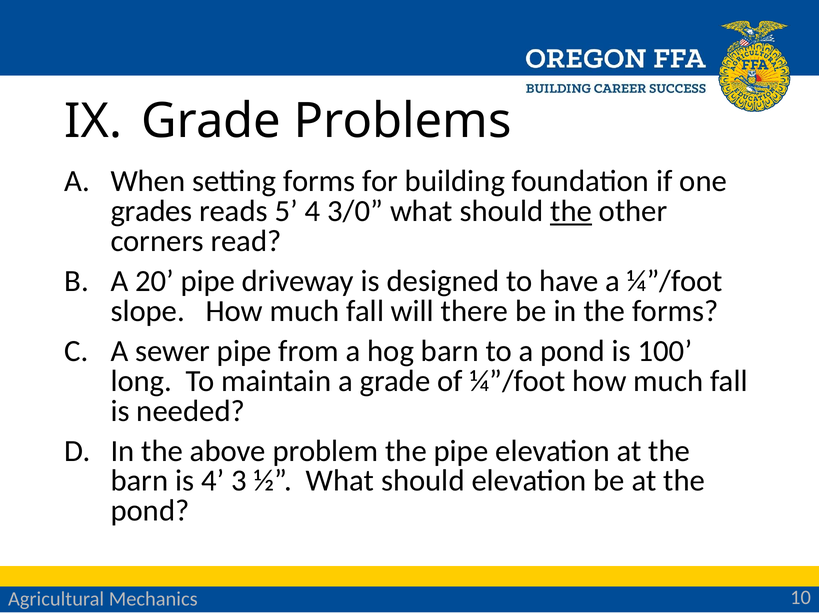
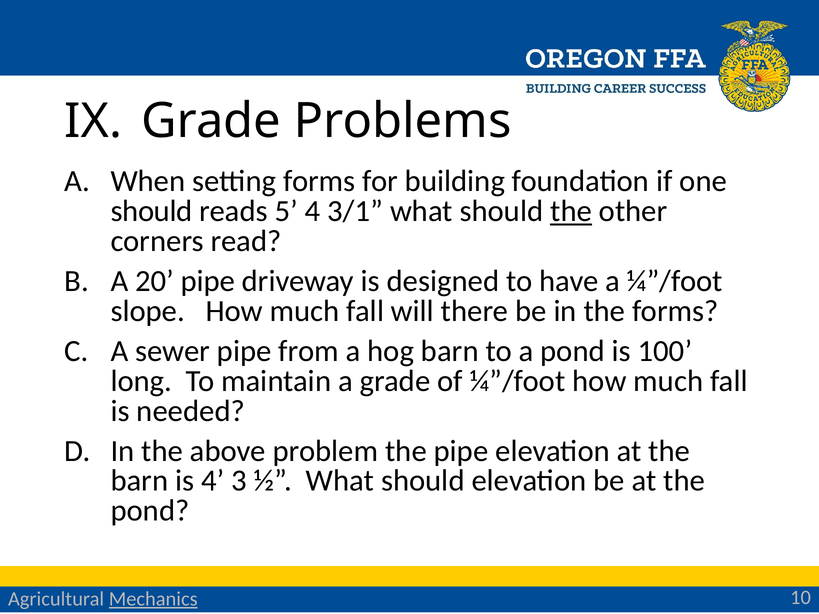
grades at (152, 211): grades -> should
3/0: 3/0 -> 3/1
Mechanics underline: none -> present
